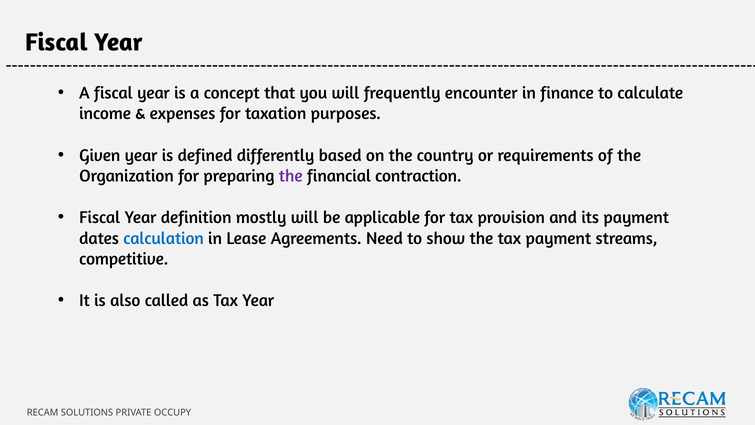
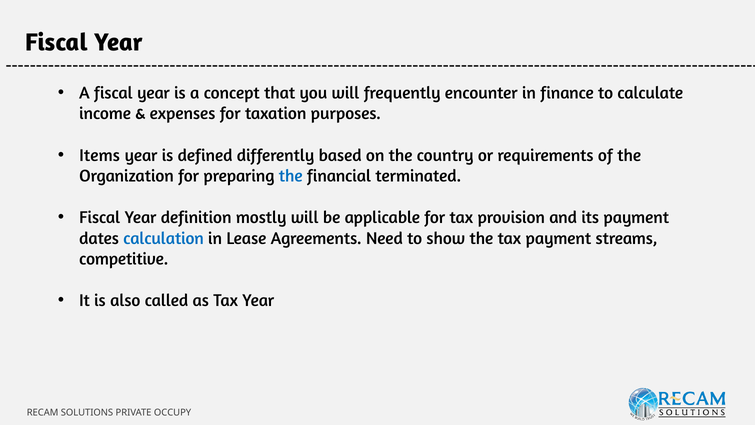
Given: Given -> Items
the at (291, 176) colour: purple -> blue
contraction: contraction -> terminated
